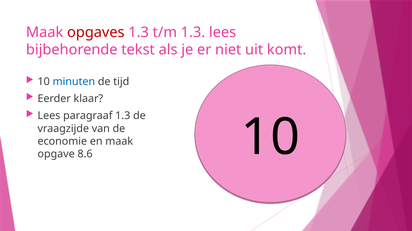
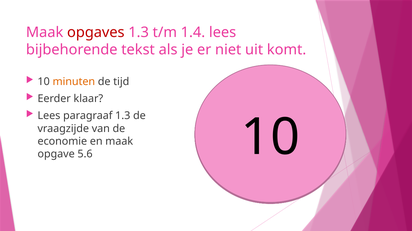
t/m 1.3: 1.3 -> 1.4
minuten colour: blue -> orange
8.6: 8.6 -> 5.6
